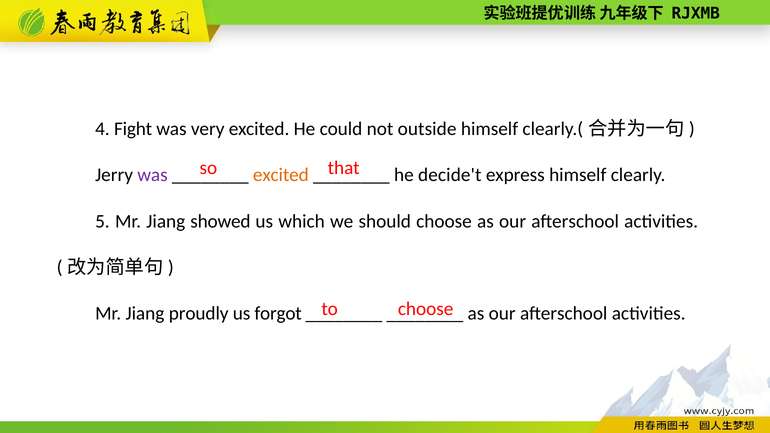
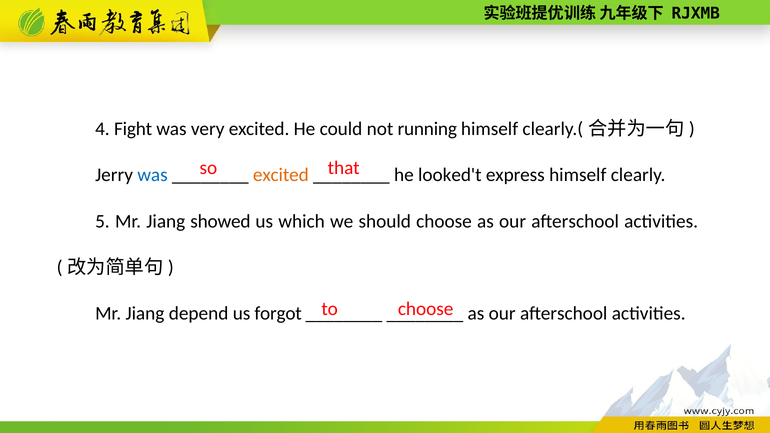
outside: outside -> running
was at (152, 175) colour: purple -> blue
decide't: decide't -> looked't
proudly: proudly -> depend
